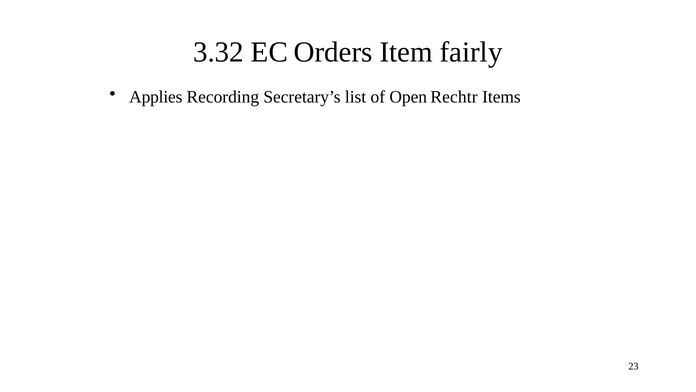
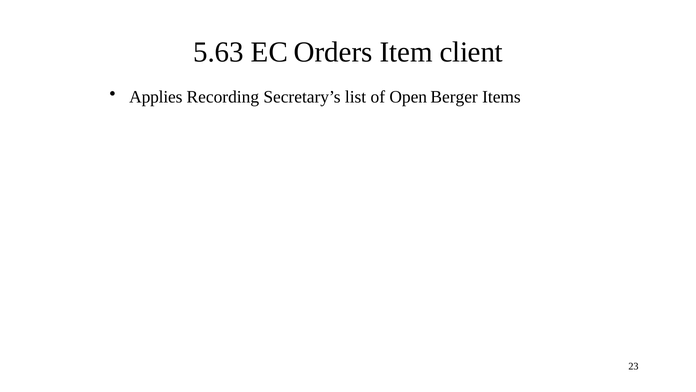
3.32: 3.32 -> 5.63
fairly: fairly -> client
Rechtr: Rechtr -> Berger
